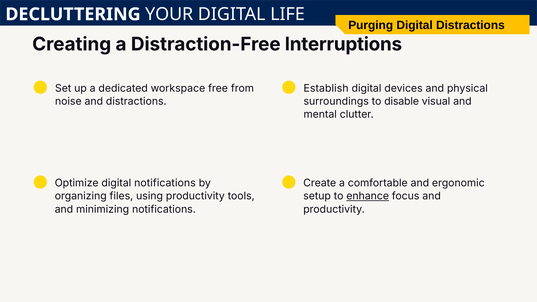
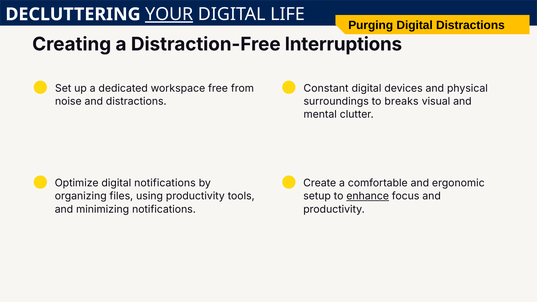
YOUR underline: none -> present
Establish: Establish -> Constant
disable: disable -> breaks
